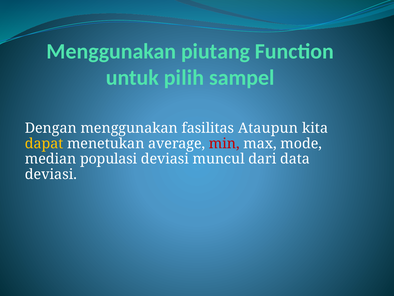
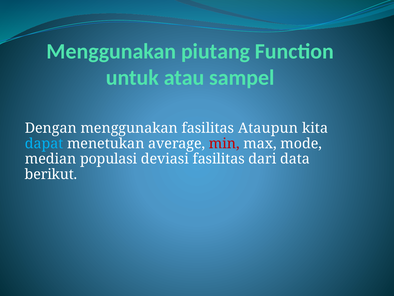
pilih: pilih -> atau
dapat colour: yellow -> light blue
deviasi muncul: muncul -> fasilitas
deviasi at (51, 174): deviasi -> berikut
